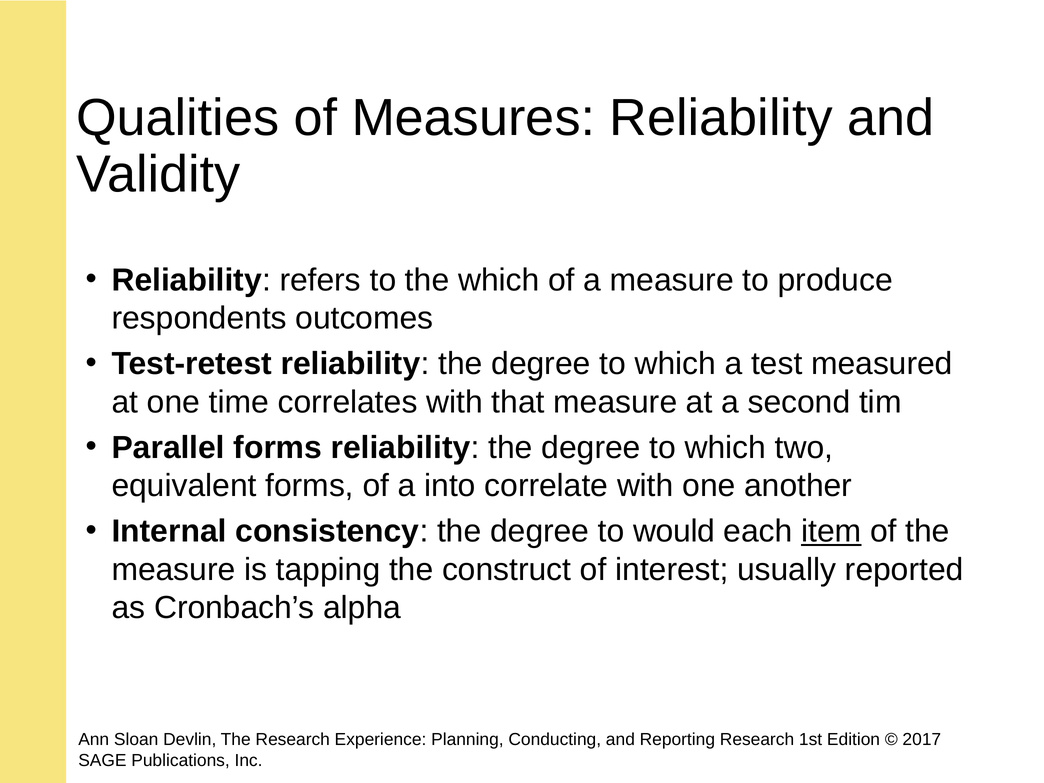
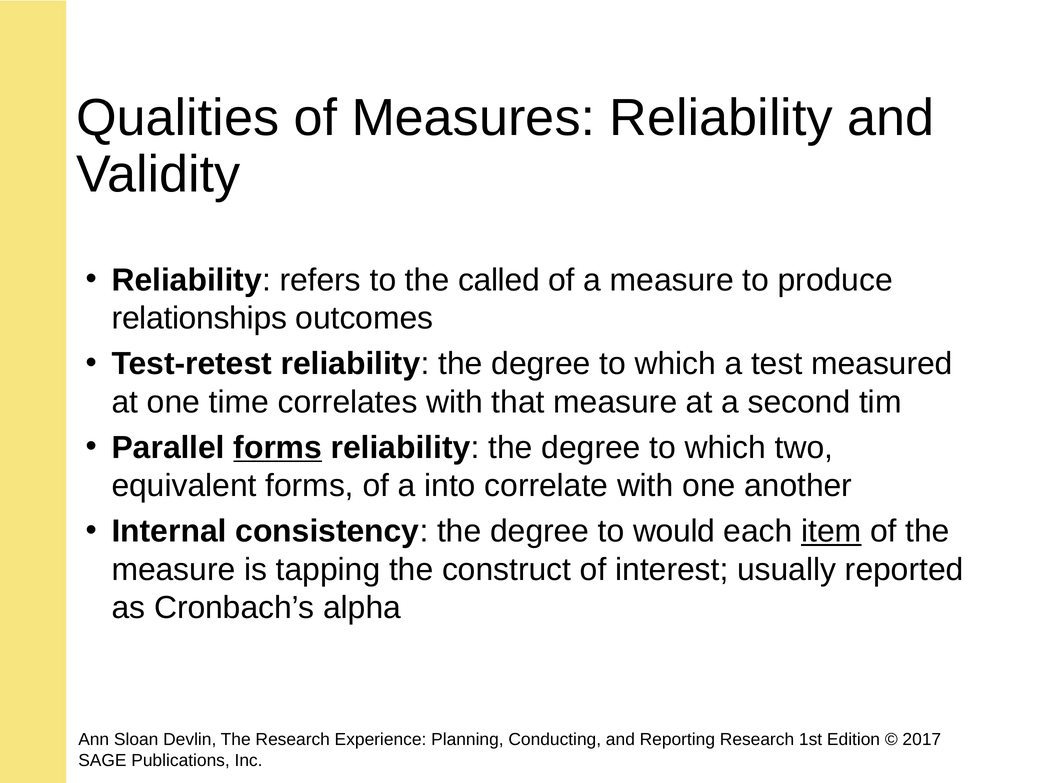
the which: which -> called
respondents: respondents -> relationships
forms at (278, 448) underline: none -> present
